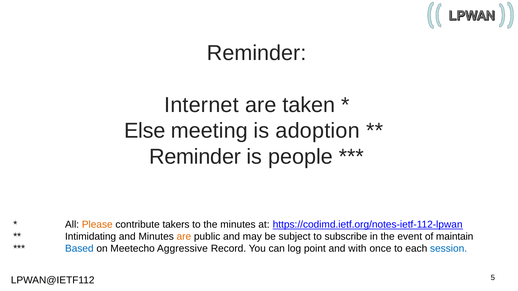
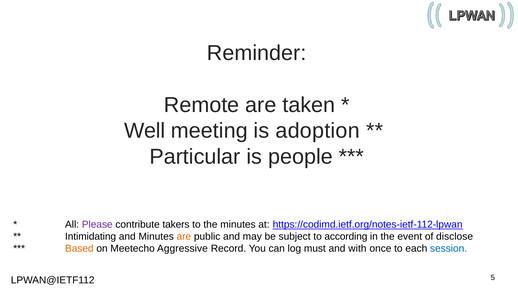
Internet: Internet -> Remote
Else: Else -> Well
Reminder at (195, 157): Reminder -> Particular
Please colour: orange -> purple
subscribe: subscribe -> according
maintain: maintain -> disclose
Based colour: blue -> orange
point: point -> must
